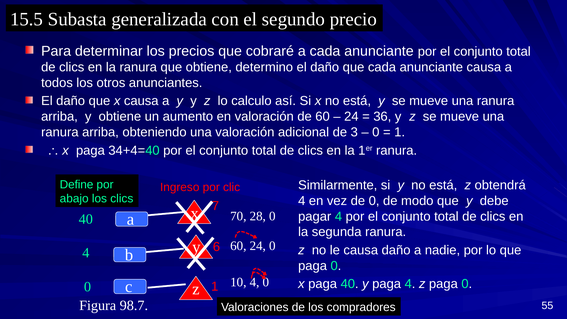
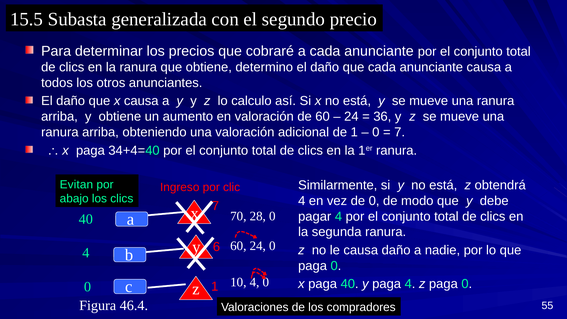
de 3: 3 -> 1
1 at (400, 132): 1 -> 7
Define: Define -> Evitan
98.7: 98.7 -> 46.4
